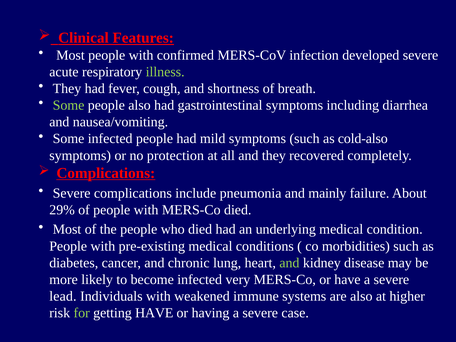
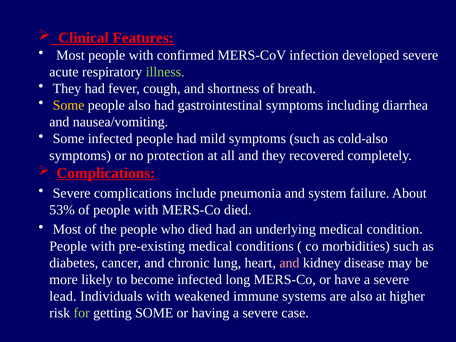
Some at (69, 105) colour: light green -> yellow
mainly: mainly -> system
29%: 29% -> 53%
and at (289, 263) colour: light green -> pink
very: very -> long
getting HAVE: HAVE -> SOME
